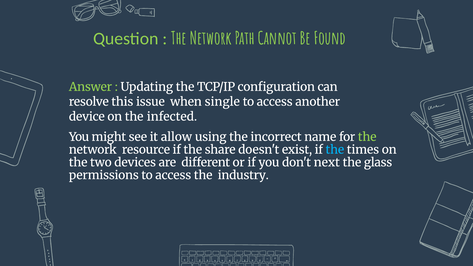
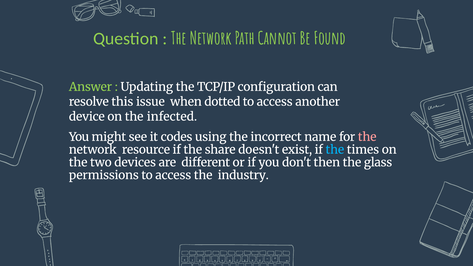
single: single -> dotted
allow: allow -> codes
the at (367, 137) colour: light green -> pink
next: next -> then
